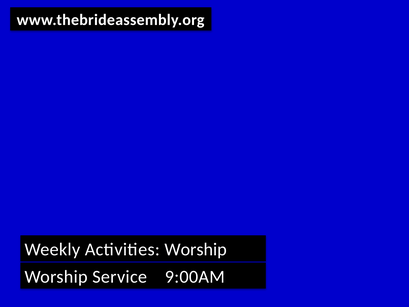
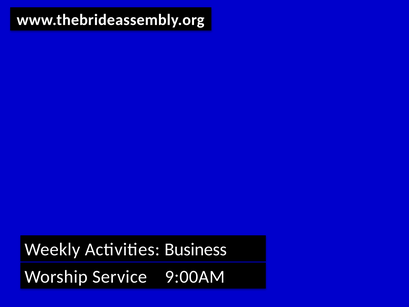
Activities Worship: Worship -> Business
